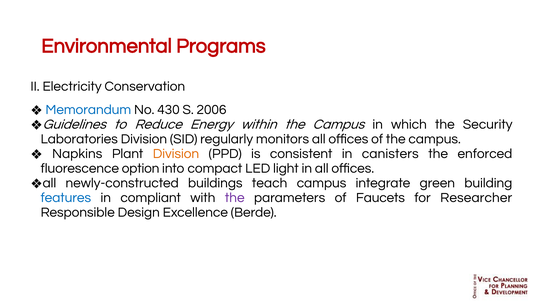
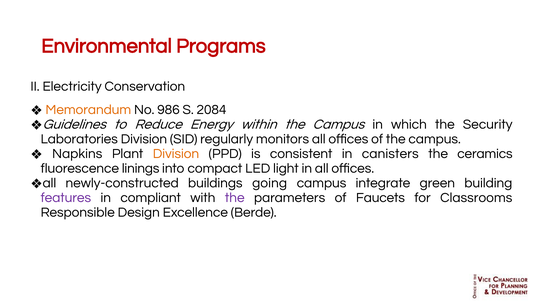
Memorandum colour: blue -> orange
430: 430 -> 986
2006: 2006 -> 2084
enforced: enforced -> ceramics
option: option -> linings
teach: teach -> going
features colour: blue -> purple
Researcher: Researcher -> Classrooms
